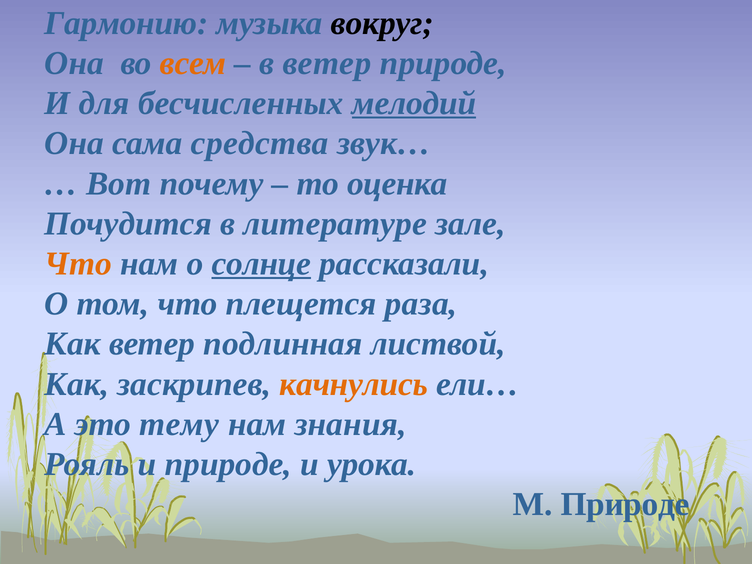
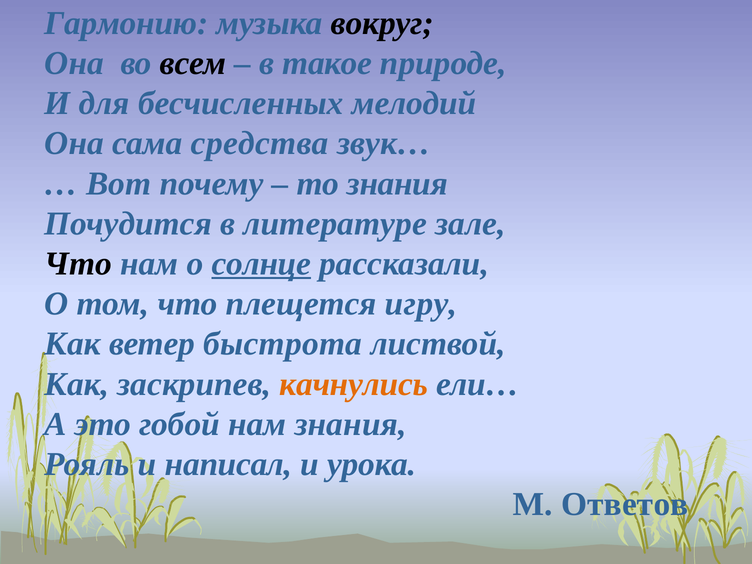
всем colour: orange -> black
в ветер: ветер -> такое
мелодий underline: present -> none
то оценка: оценка -> знания
Что at (78, 264) colour: orange -> black
раза: раза -> игру
подлинная: подлинная -> быстрота
тему: тему -> гобой
и природе: природе -> написал
М Природе: Природе -> Ответов
